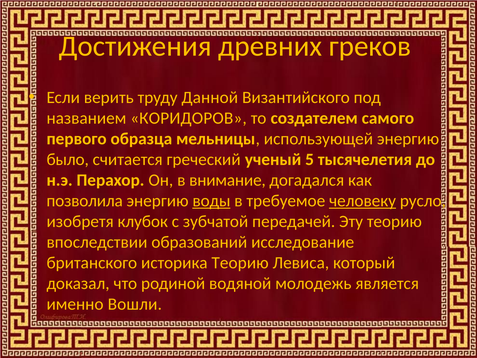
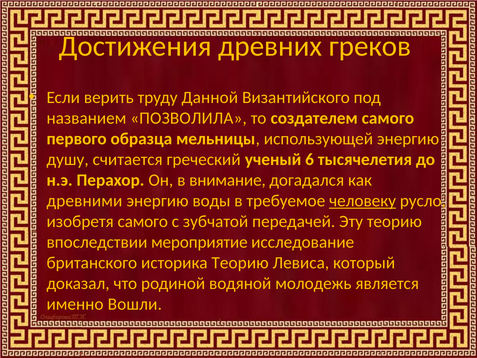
КОРИДОРОВ: КОРИДОРОВ -> ПОЗВОЛИЛА
было: было -> душу
5: 5 -> 6
позволила: позволила -> древними
воды underline: present -> none
изобретя клубок: клубок -> самого
образований: образований -> мероприятие
